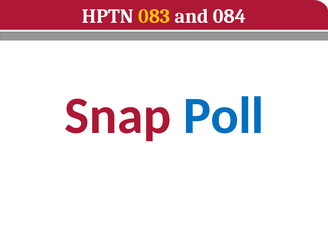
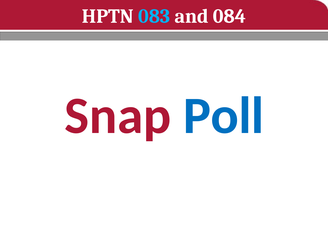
083 colour: yellow -> light blue
